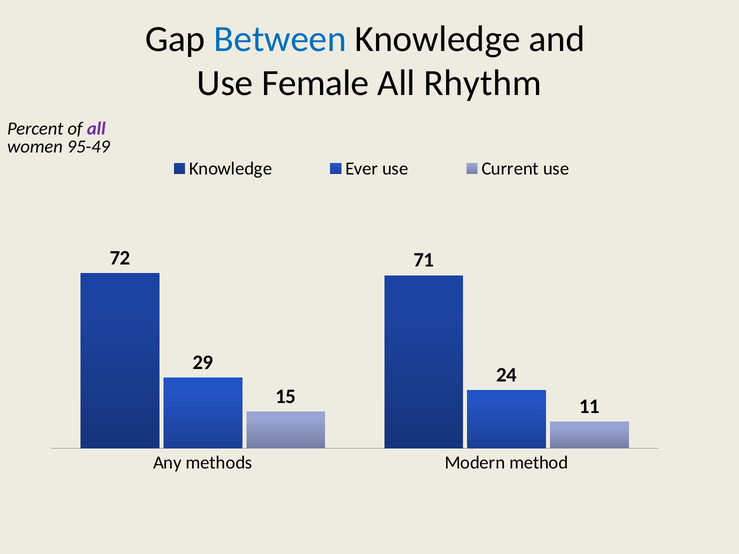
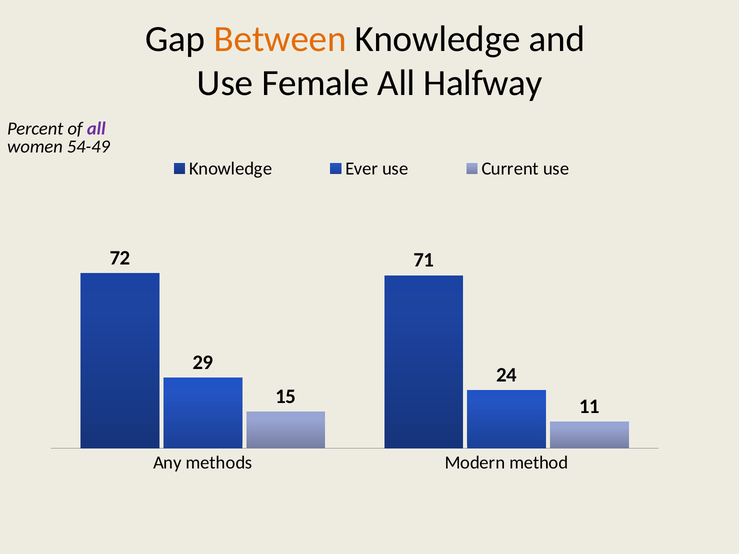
Between colour: blue -> orange
Rhythm: Rhythm -> Halfway
95-49: 95-49 -> 54-49
